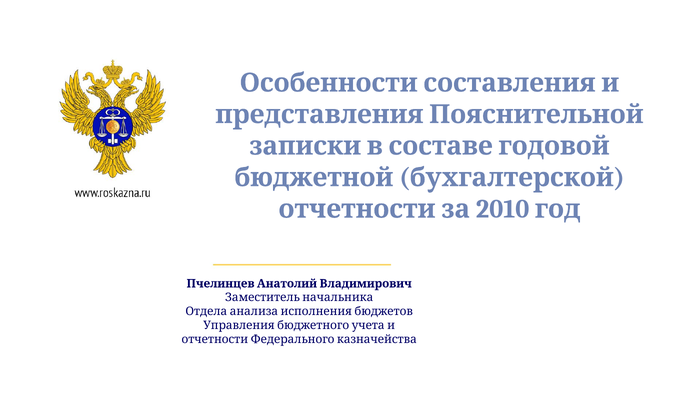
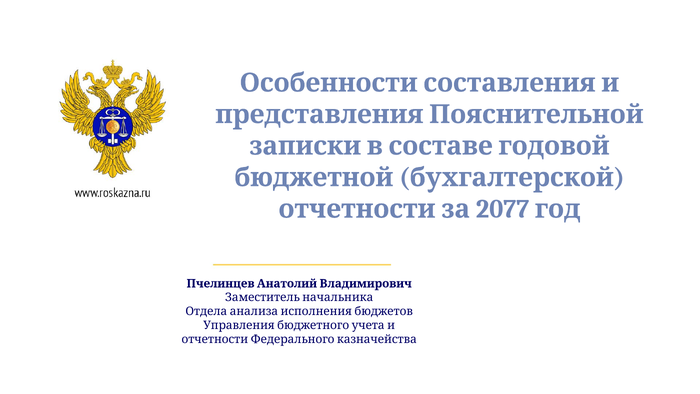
2010: 2010 -> 2077
